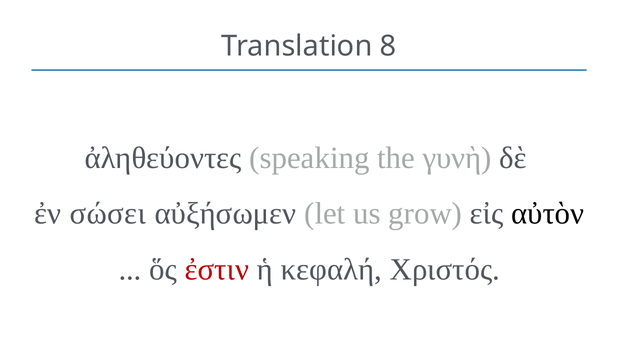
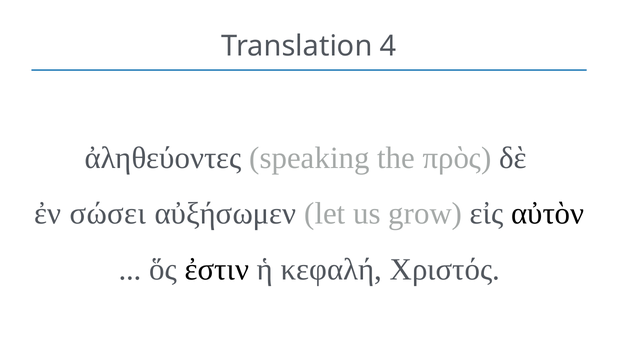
8: 8 -> 4
γυνὴ: γυνὴ -> πρὸς
ἐστιν colour: red -> black
